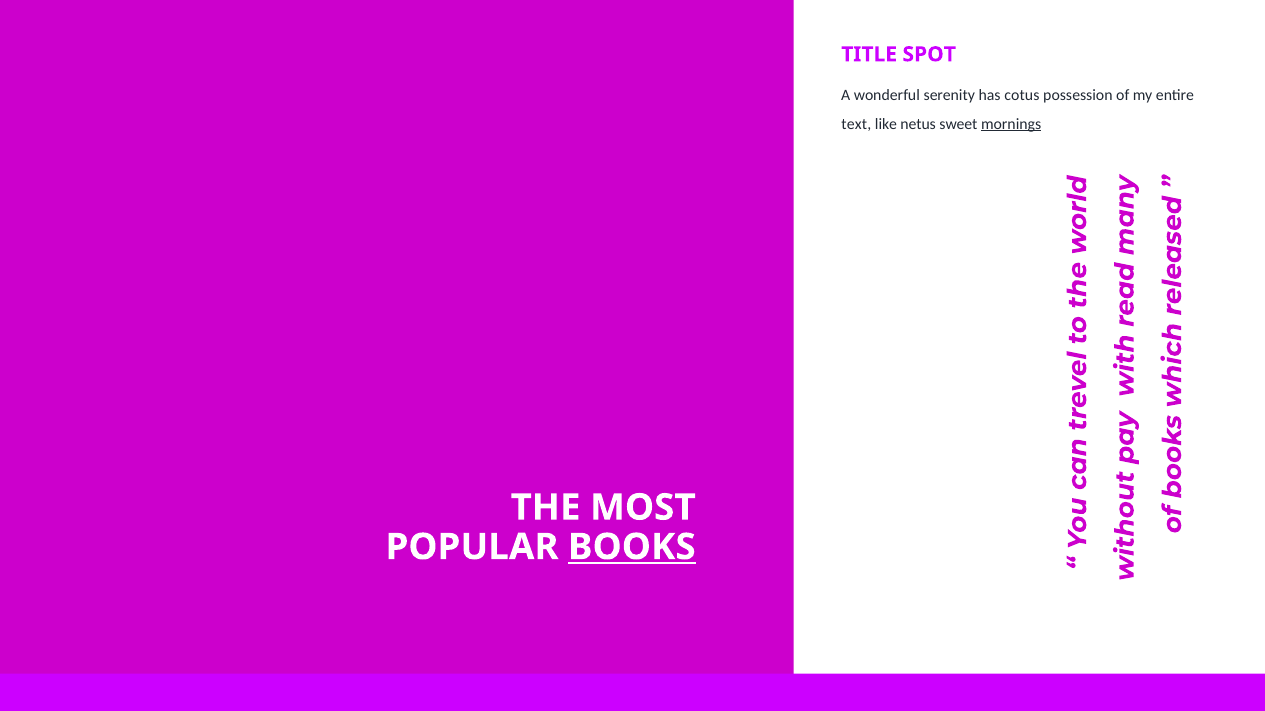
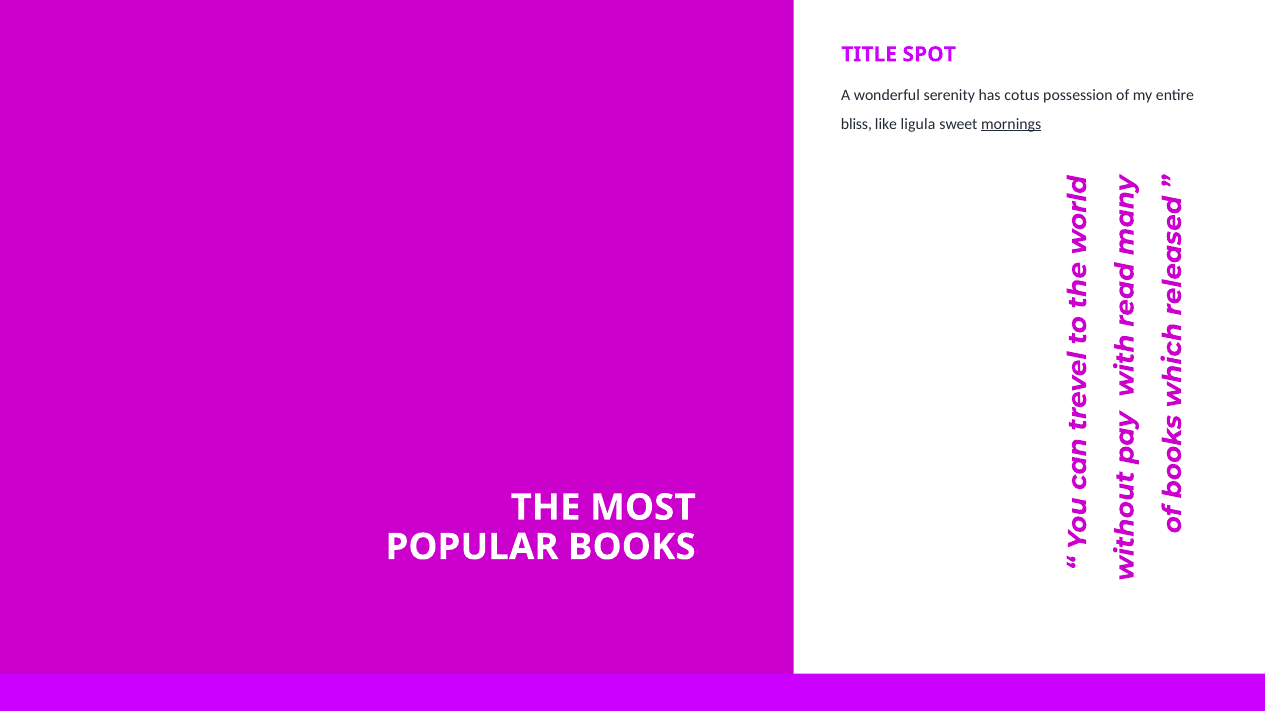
text: text -> bliss
netus: netus -> ligula
BOOKS underline: present -> none
